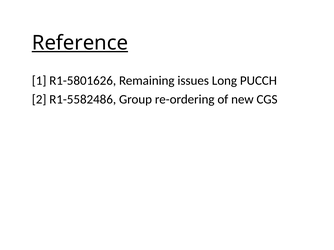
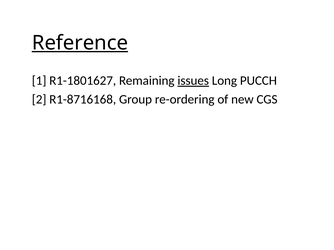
R1-5801626: R1-5801626 -> R1-1801627
issues underline: none -> present
R1-5582486: R1-5582486 -> R1-8716168
